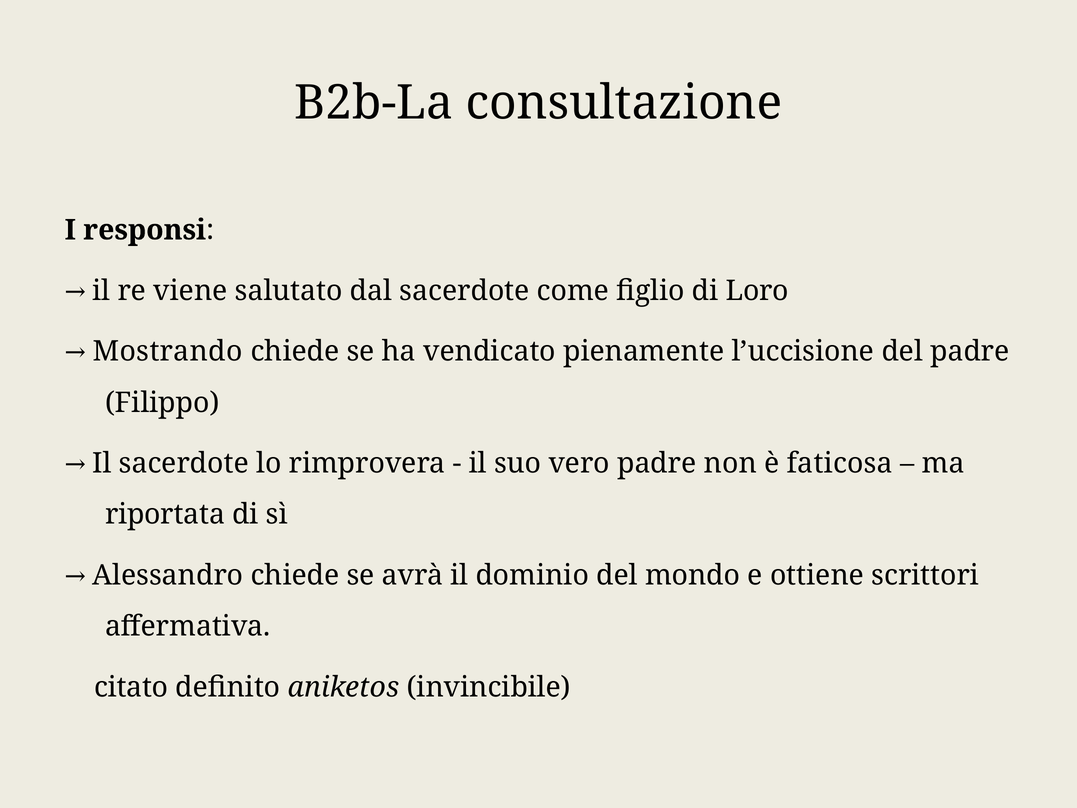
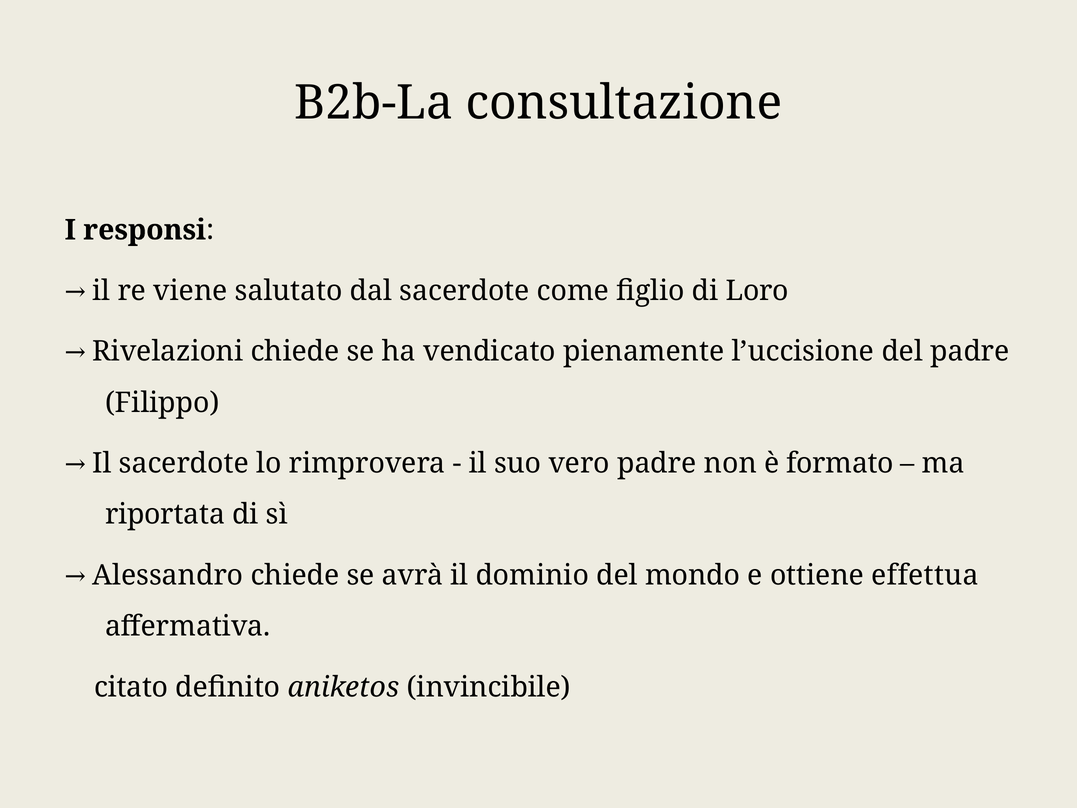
Mostrando: Mostrando -> Rivelazioni
faticosa: faticosa -> formato
scrittori: scrittori -> effettua
